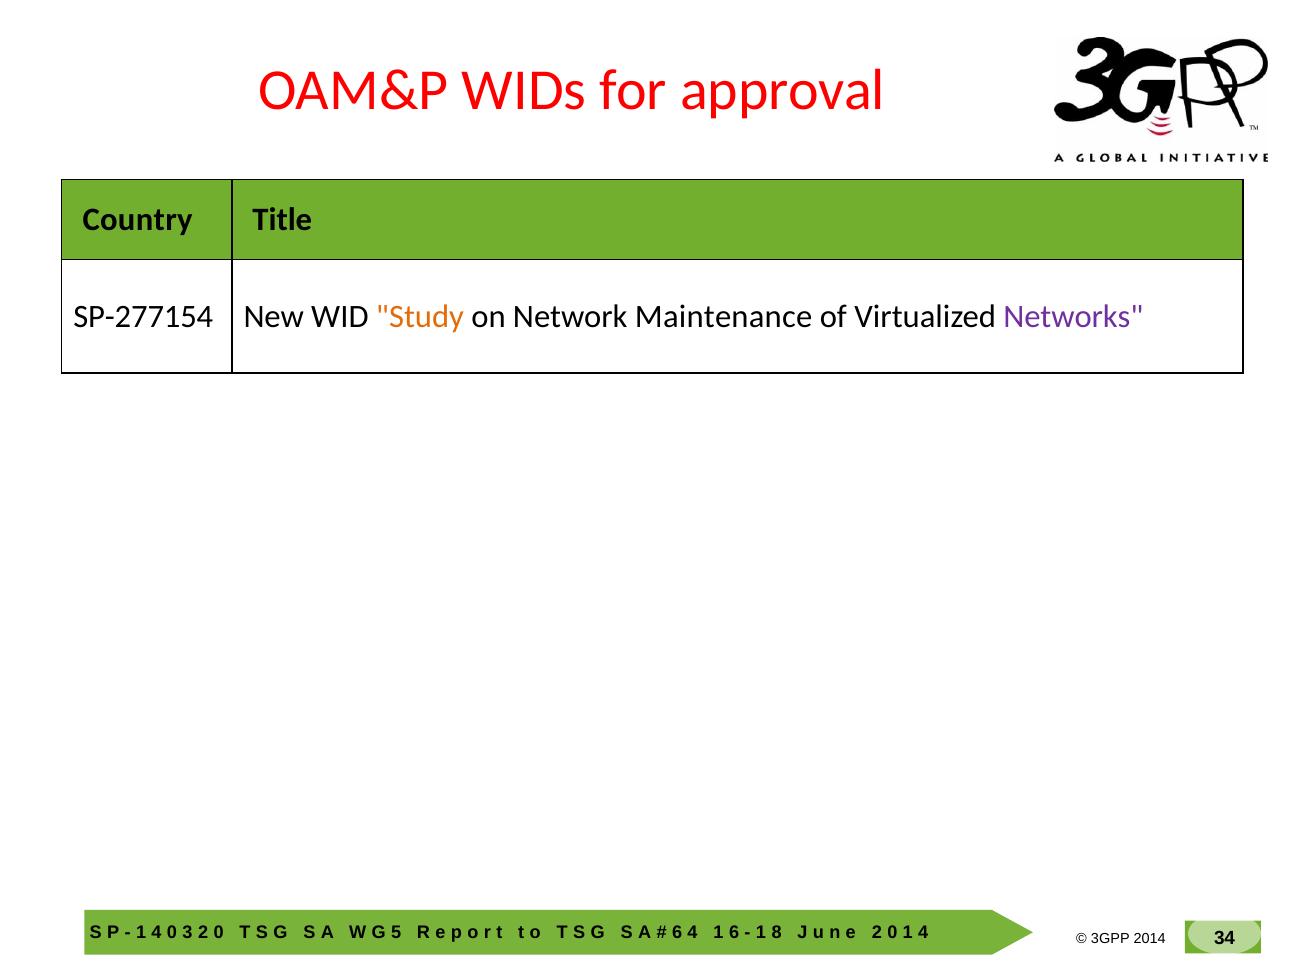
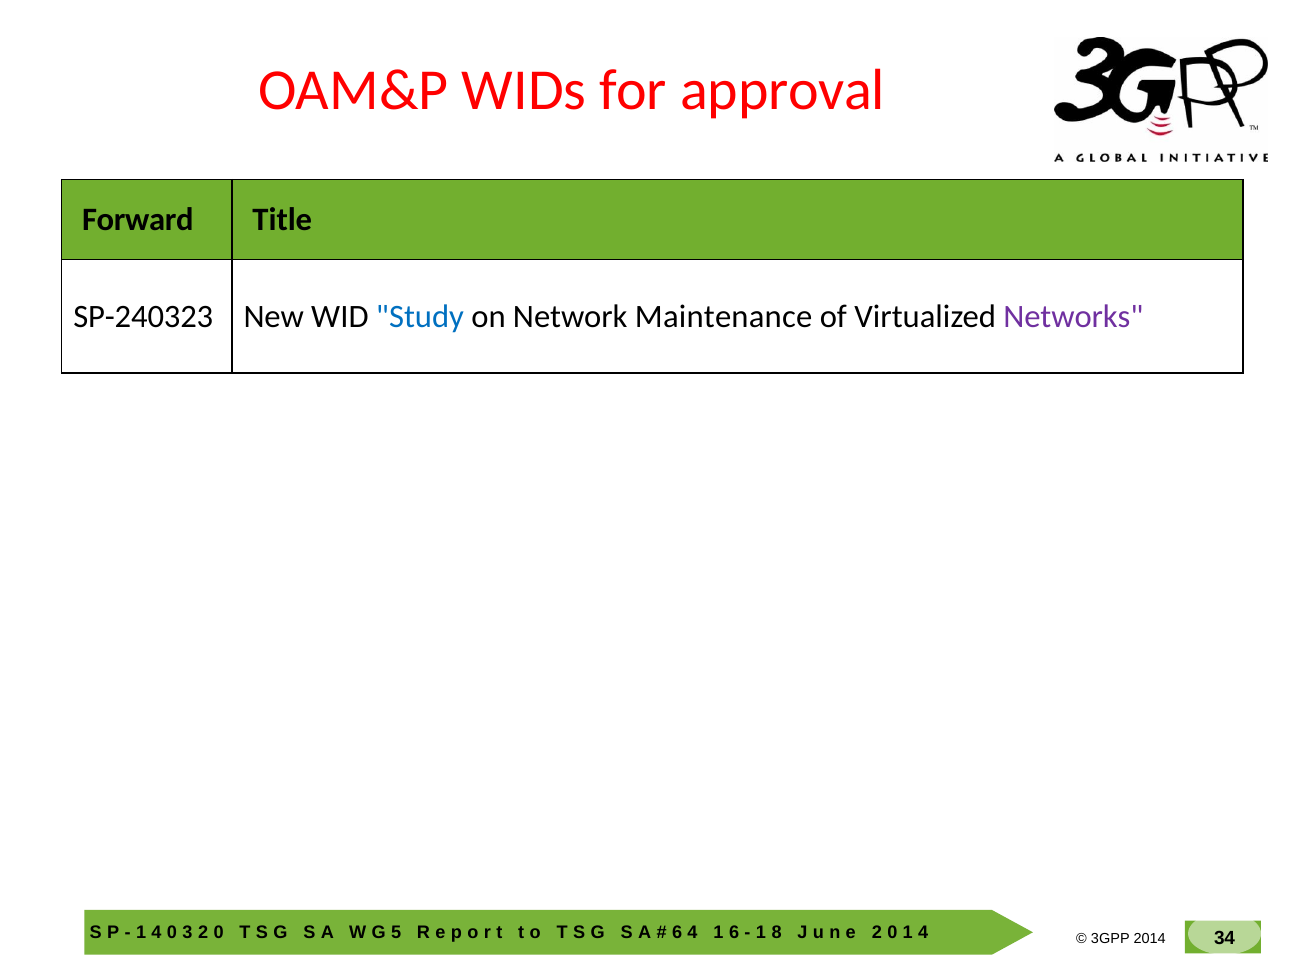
Country: Country -> Forward
SP-277154: SP-277154 -> SP-240323
Study colour: orange -> blue
